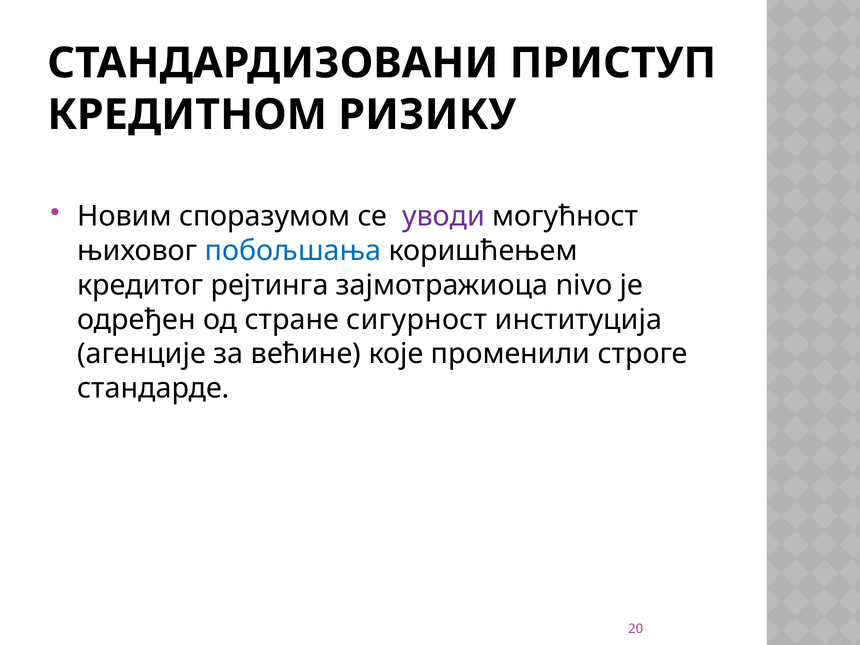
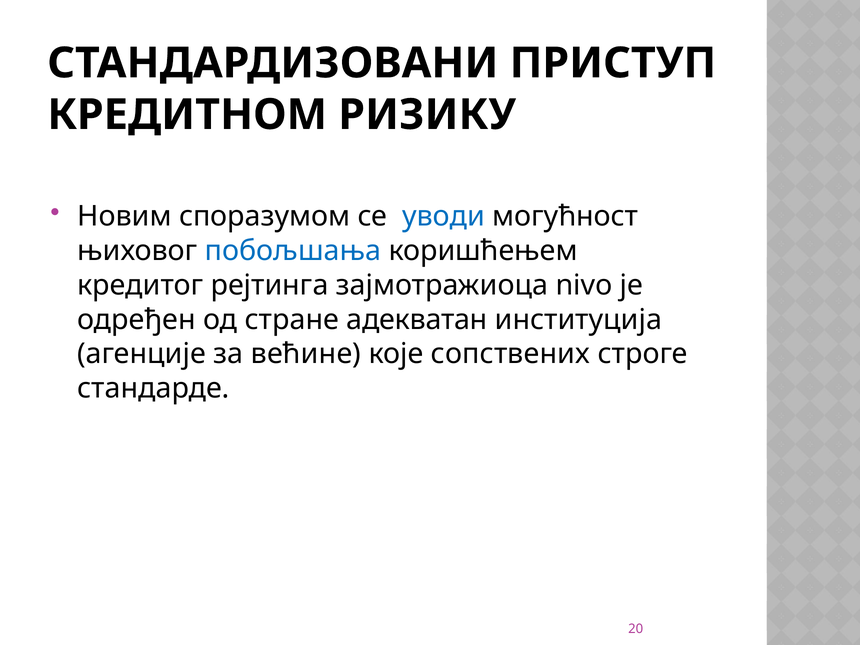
уводи colour: purple -> blue
сигурност: сигурност -> адекватан
променили: променили -> сопствених
